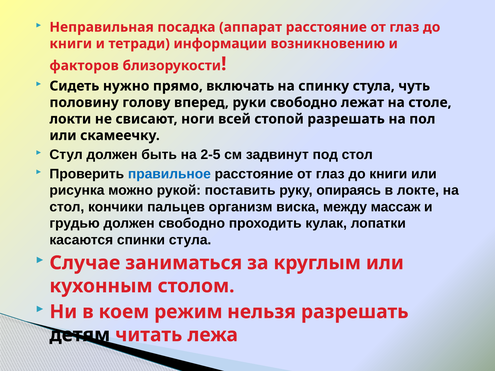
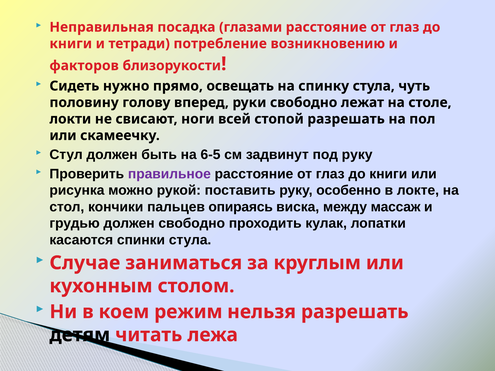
аппарат: аппарат -> глазами
информации: информации -> потребление
включать: включать -> освещать
2-5: 2-5 -> 6-5
под стол: стол -> руку
правильное colour: blue -> purple
опираясь: опираясь -> особенно
организм: организм -> опираясь
